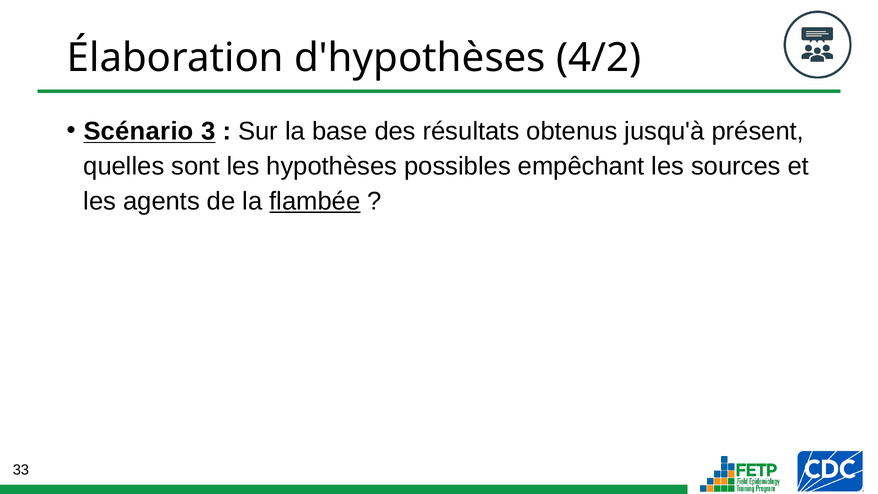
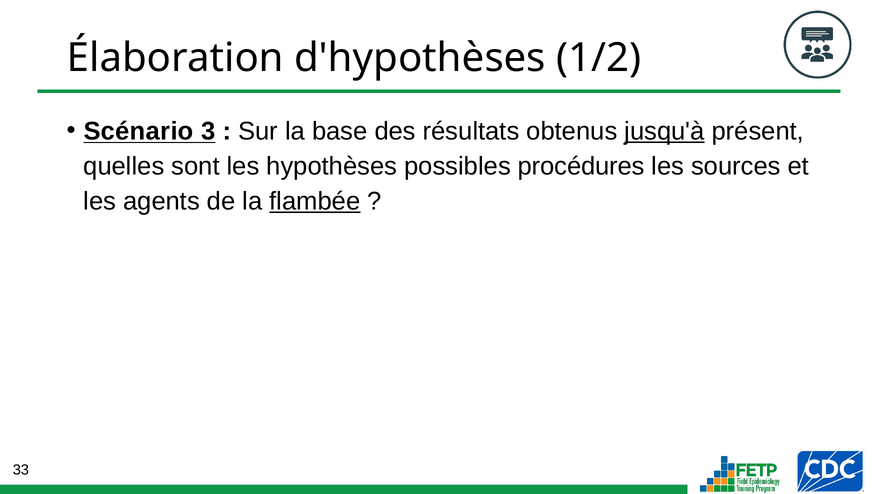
4/2: 4/2 -> 1/2
jusqu'à underline: none -> present
empêchant: empêchant -> procédures
